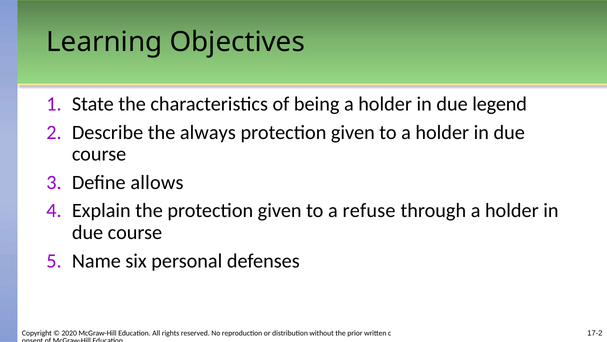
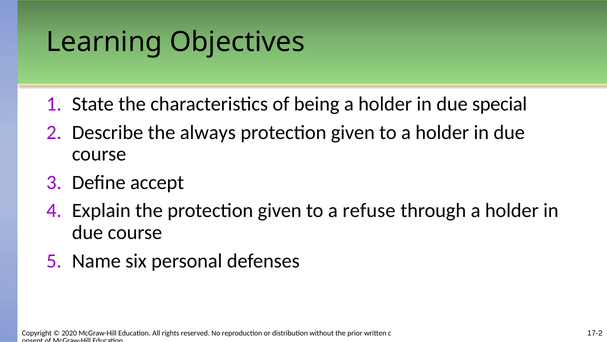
legend: legend -> special
allows: allows -> accept
